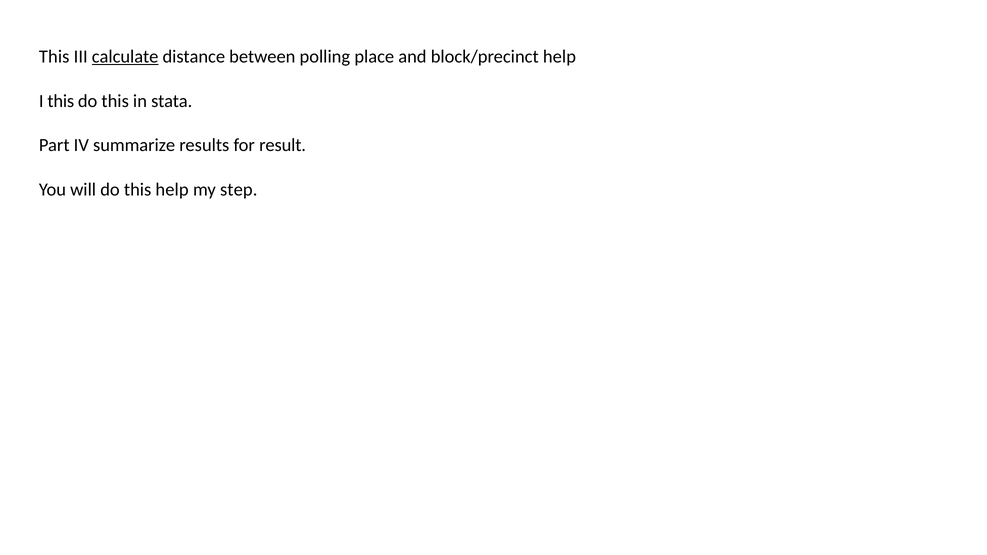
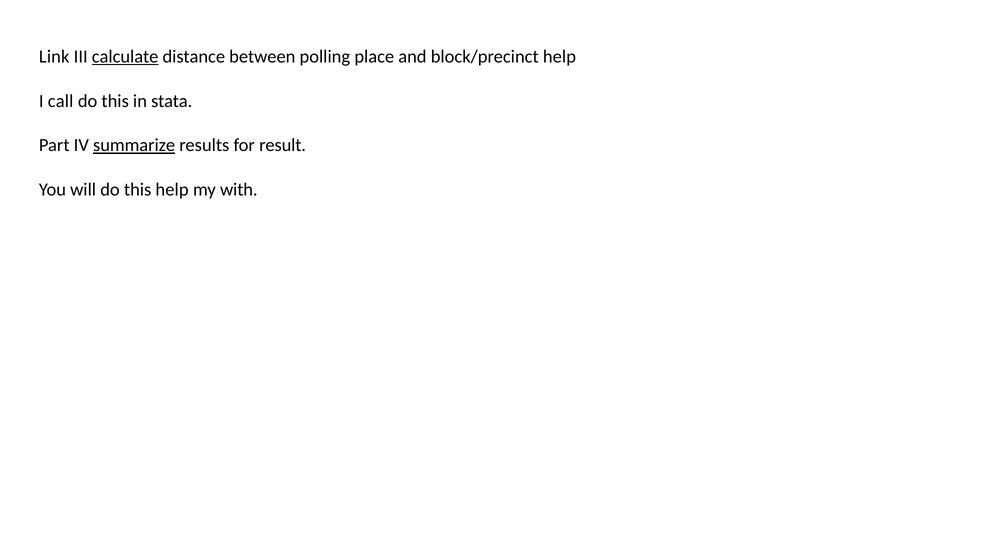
This at (54, 57): This -> Link
I this: this -> call
summarize underline: none -> present
step: step -> with
